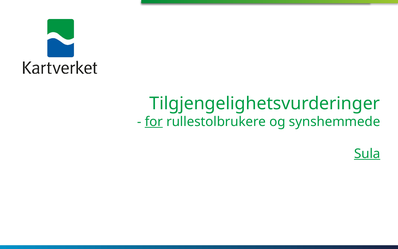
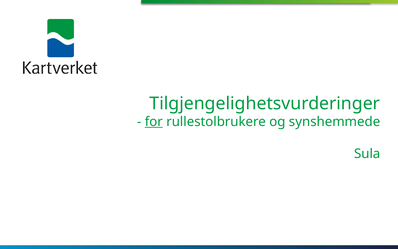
Sula underline: present -> none
